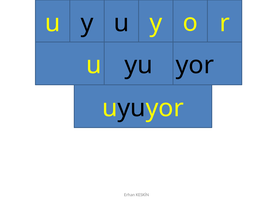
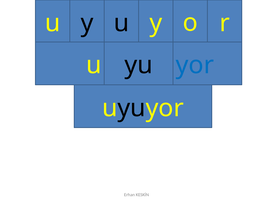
yor colour: black -> blue
